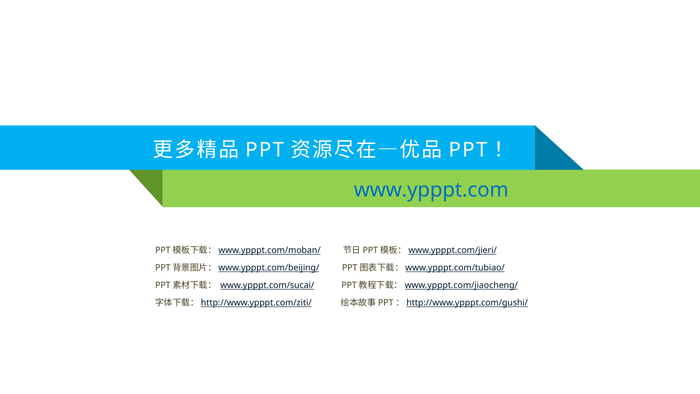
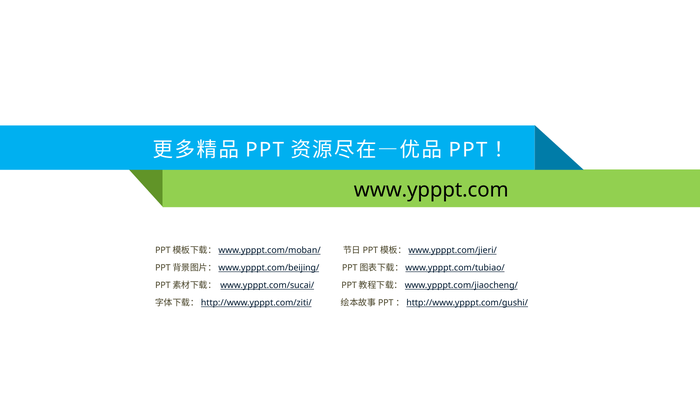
www.ypppt.com colour: blue -> black
